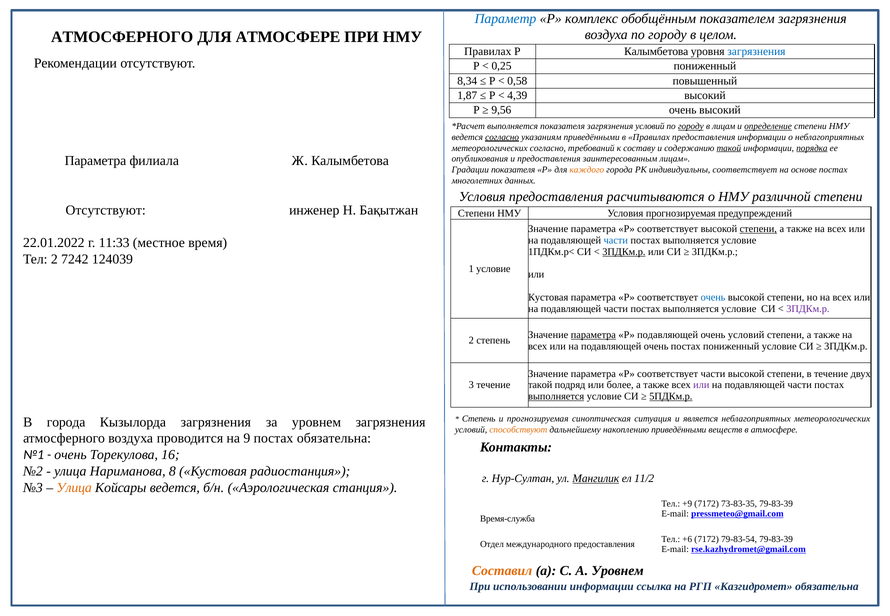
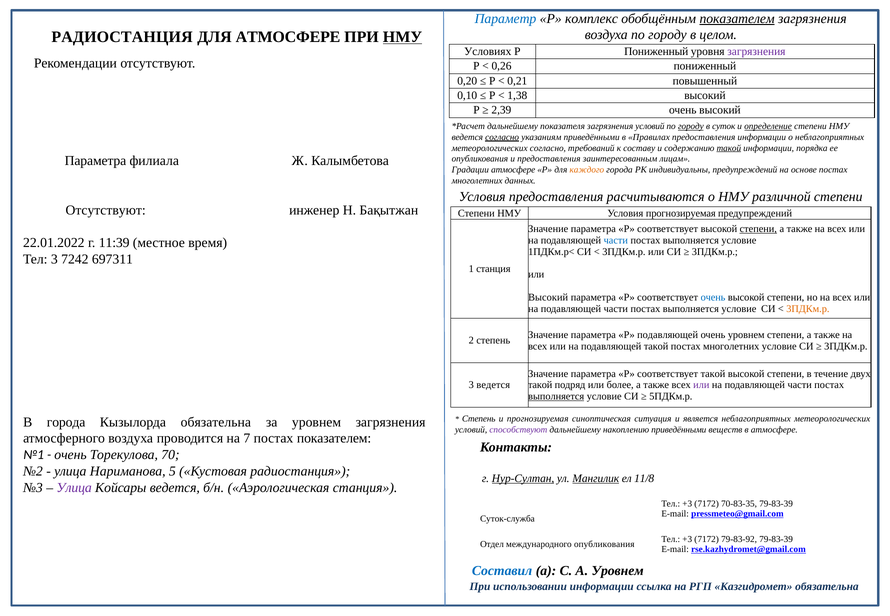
показателем at (737, 19) underline: none -> present
АТМОСФЕРНОГО at (122, 37): АТМОСФЕРНОГО -> РАДИОСТАНЦИЯ
НМУ at (402, 37) underline: none -> present
Правилах at (488, 51): Правилах -> Условиях
Р Калымбетова: Калымбетова -> Пониженный
загрязнения at (756, 51) colour: blue -> purple
0,25: 0,25 -> 0,26
8,34: 8,34 -> 0,20
0,58: 0,58 -> 0,21
1,87: 1,87 -> 0,10
4,39: 4,39 -> 1,38
9,56: 9,56 -> 2,39
выполняется at (513, 126): выполняется -> дальнейшему
в лицам: лицам -> суток
порядка underline: present -> none
Градации показателя: показателя -> атмосфере
индивидуальны соответствует: соответствует -> предупреждений
11:33: 11:33 -> 11:39
3ПДКм.р at (624, 252) underline: present -> none
Тел 2: 2 -> 3
124039: 124039 -> 697311
1 условие: условие -> станция
Кустовая at (548, 297): Кустовая -> Высокий
3ПДКм.р at (808, 309) colour: purple -> orange
параметра at (593, 335) underline: present -> none
очень условий: условий -> уровнем
на подавляющей очень: очень -> такой
пониженный at (731, 346): пониженный -> многолетних
соответствует части: части -> такой
3 течение: течение -> ведется
5ПДКм.р underline: present -> none
Кызылорда загрязнения: загрязнения -> обязательна
способствуют colour: orange -> purple
9: 9 -> 7
постах обязательна: обязательна -> показателем
16: 16 -> 70
8: 8 -> 5
Нур-Султан underline: none -> present
11/2: 11/2 -> 11/8
Улица at (74, 488) colour: orange -> purple
+9 at (687, 504): +9 -> +3
73-83-35: 73-83-35 -> 70-83-35
Время-служба: Время-служба -> Суток-служба
+6 at (687, 539): +6 -> +3
79-83-54: 79-83-54 -> 79-83-92
международного предоставления: предоставления -> опубликования
Составил colour: orange -> blue
